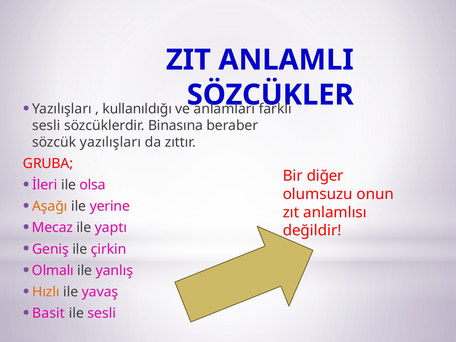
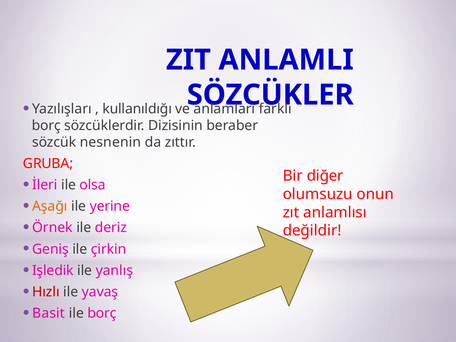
sesli at (46, 125): sesli -> borç
Binasına: Binasına -> Dizisinin
sözcük yazılışları: yazılışları -> nesnenin
Mecaz: Mecaz -> Örnek
yaptı: yaptı -> deriz
Olmalı: Olmalı -> Işledik
Hızlı colour: orange -> red
ile sesli: sesli -> borç
